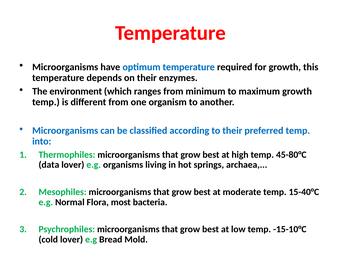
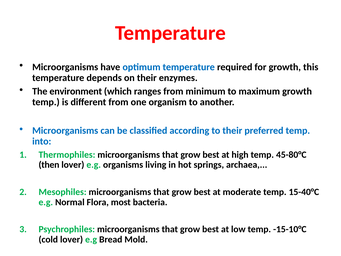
data: data -> then
